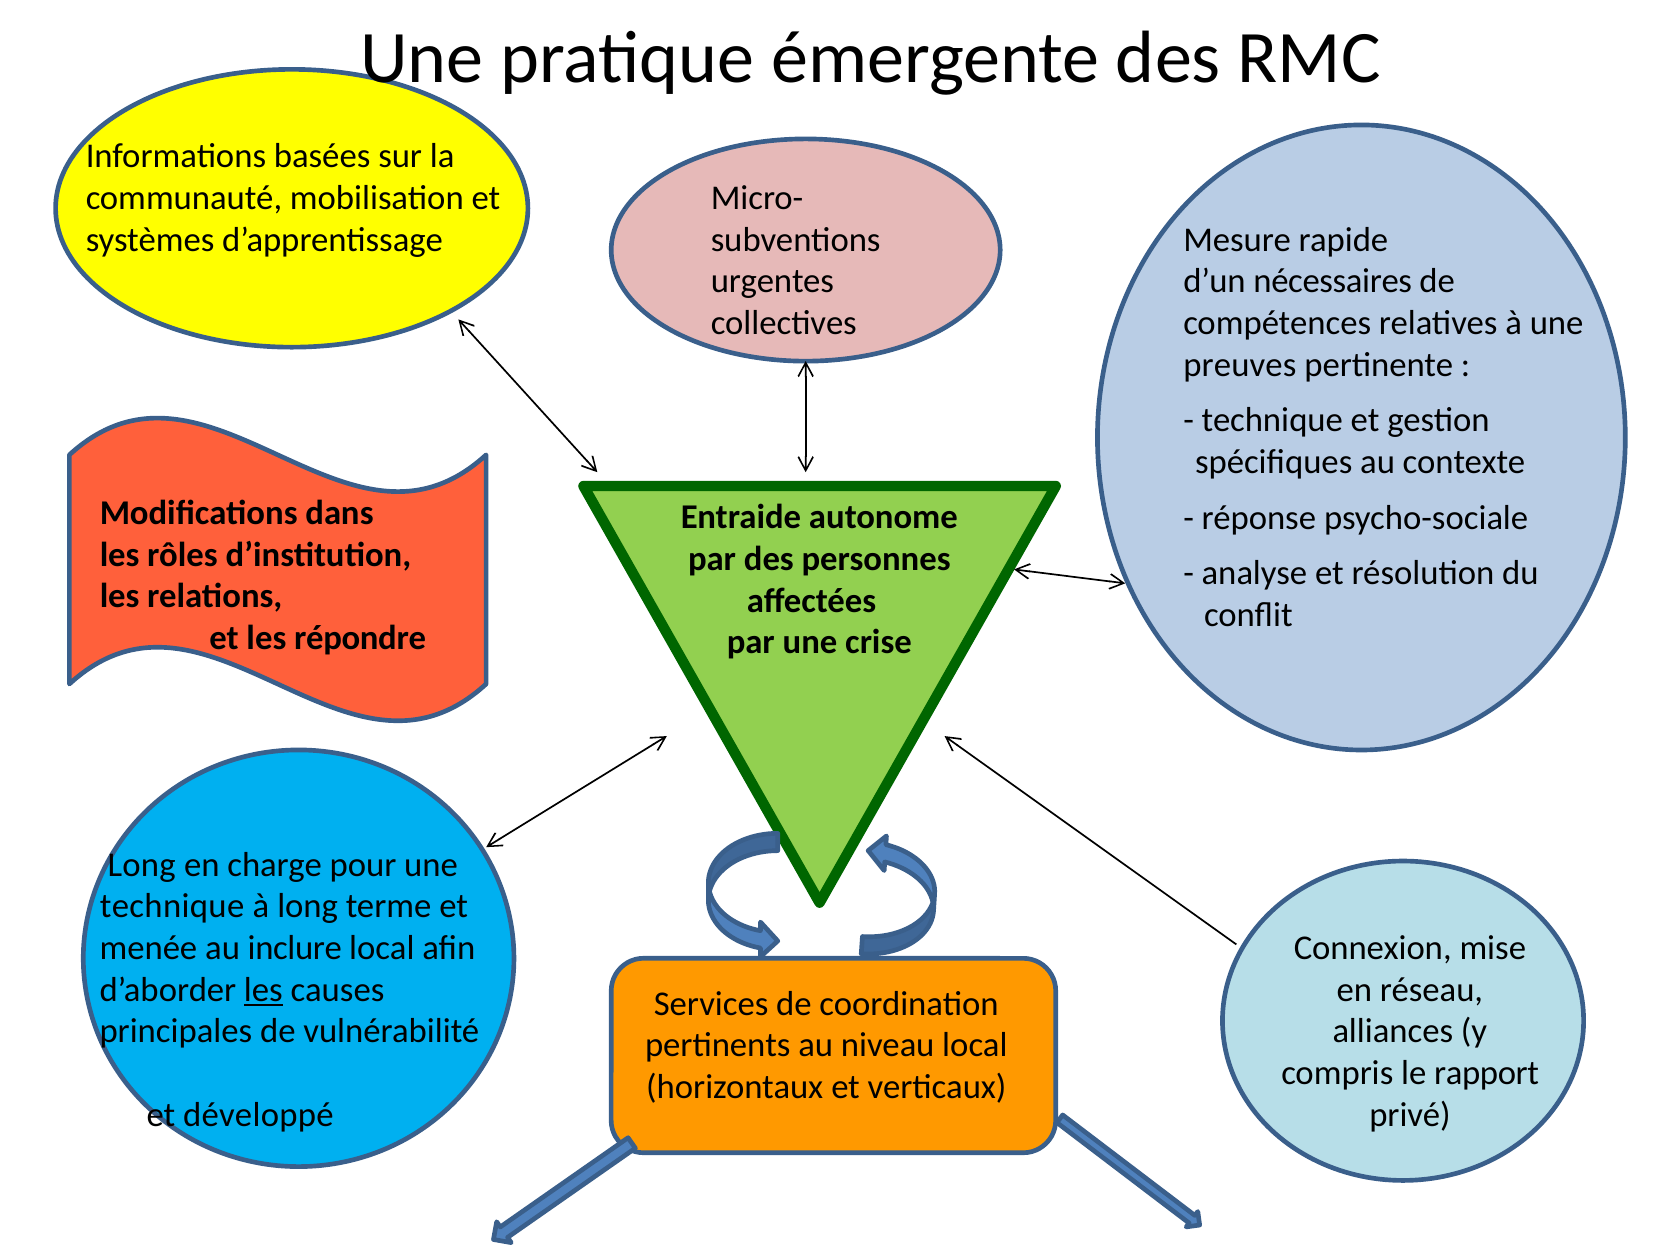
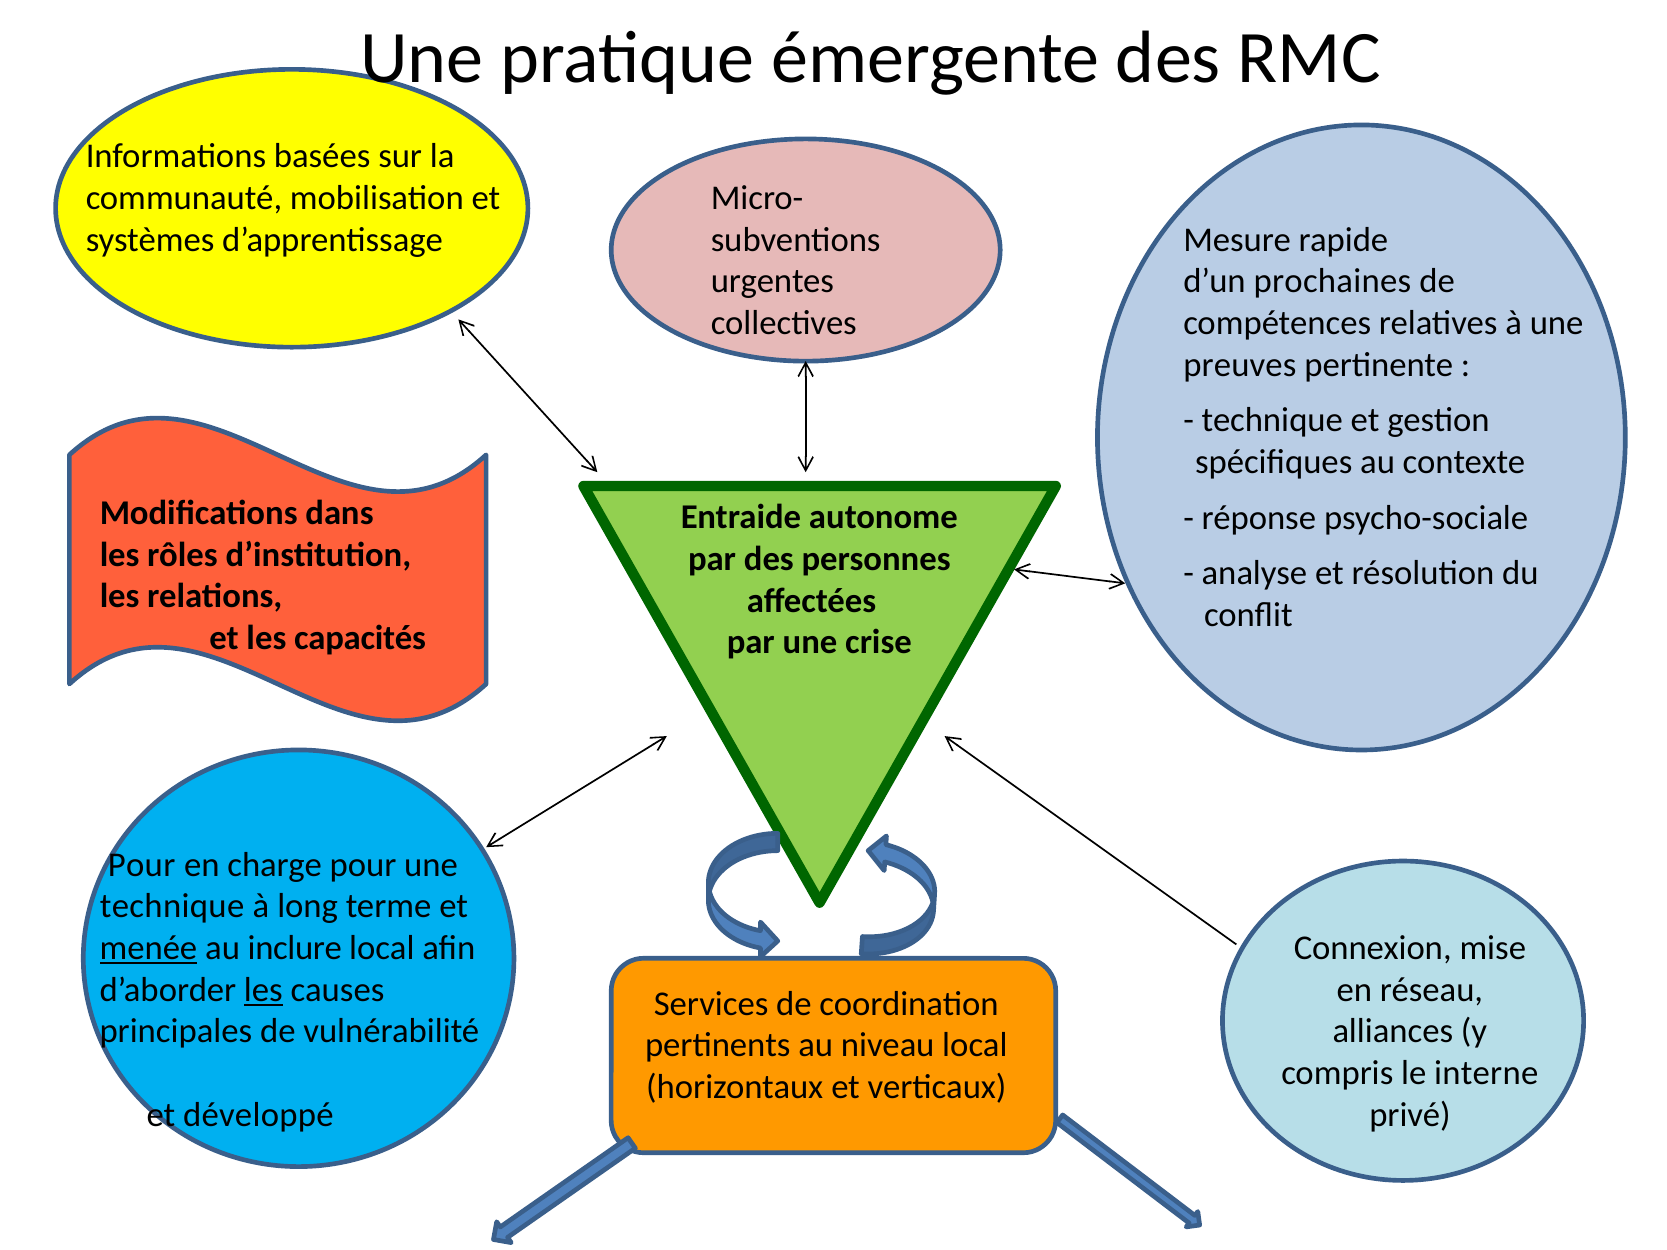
nécessaires: nécessaires -> prochaines
répondre: répondre -> capacités
Long at (142, 865): Long -> Pour
menée underline: none -> present
rapport: rapport -> interne
